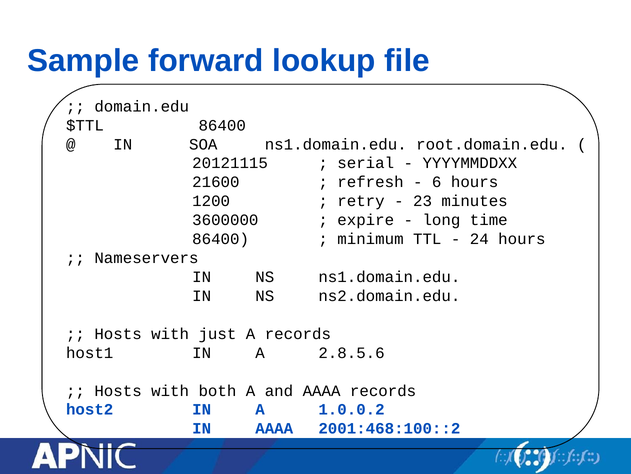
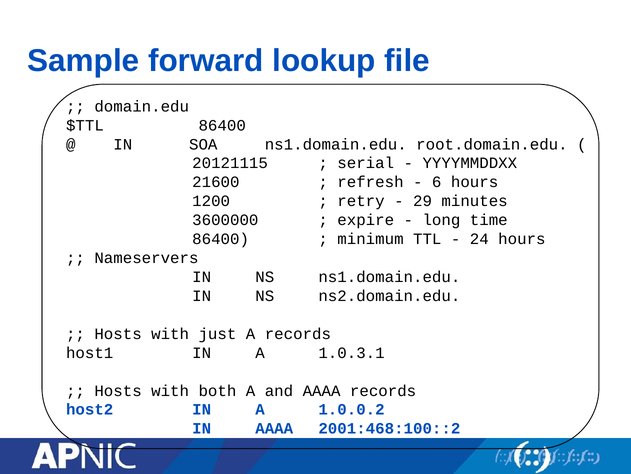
23: 23 -> 29
2.8.5.6: 2.8.5.6 -> 1.0.3.1
